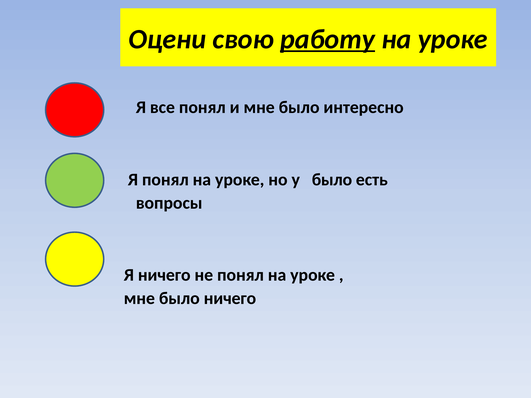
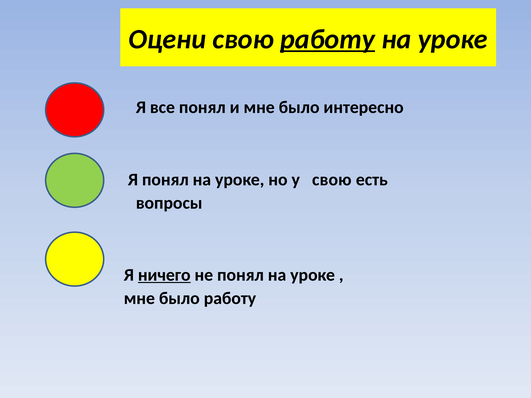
у было: было -> свою
ничего at (164, 275) underline: none -> present
было ничего: ничего -> работу
